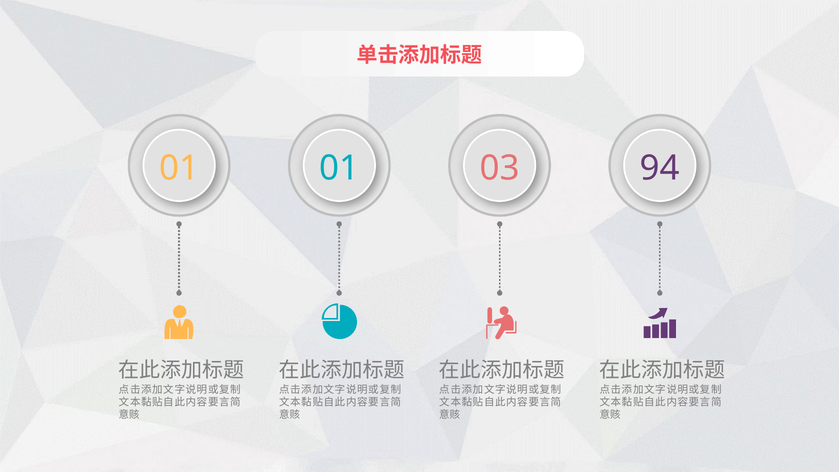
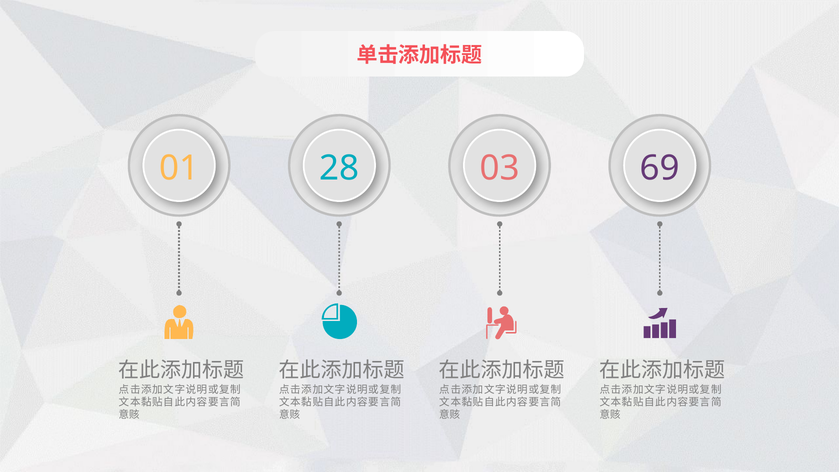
01 01: 01 -> 28
94: 94 -> 69
